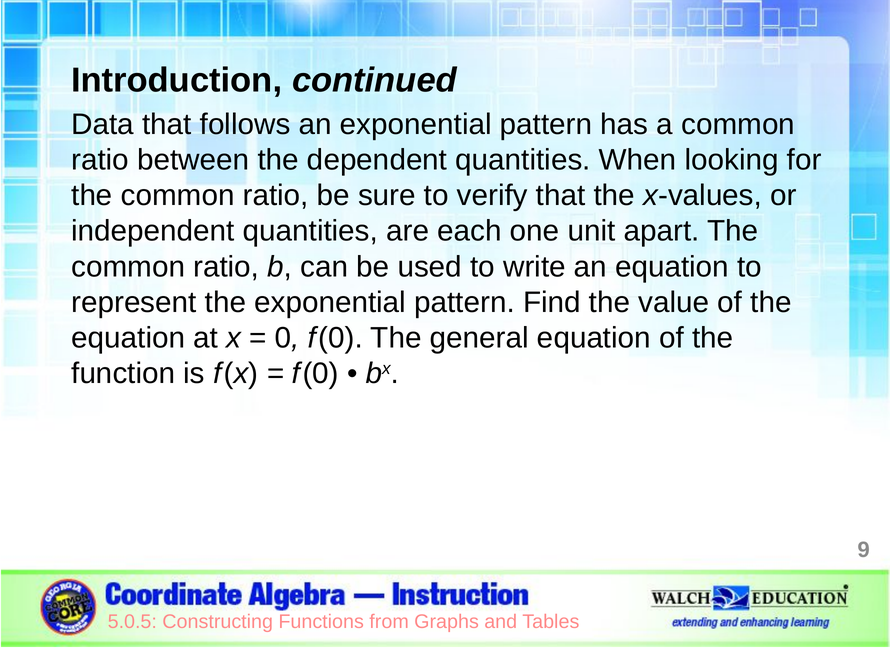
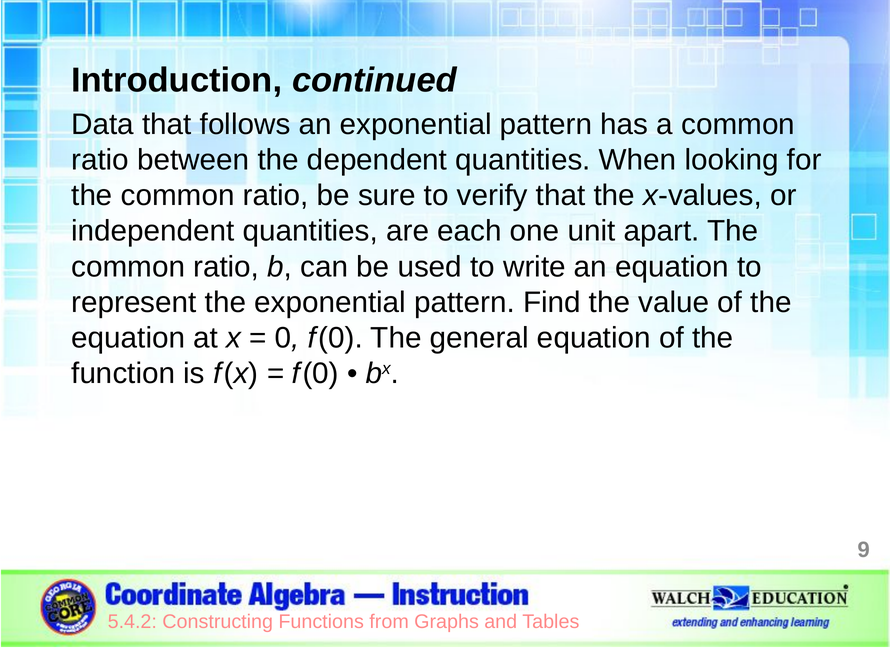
5.0.5: 5.0.5 -> 5.4.2
